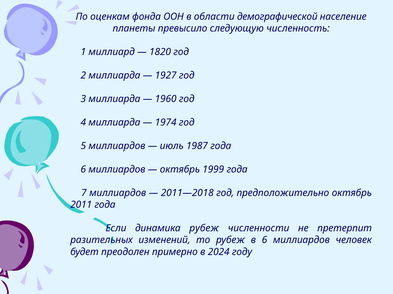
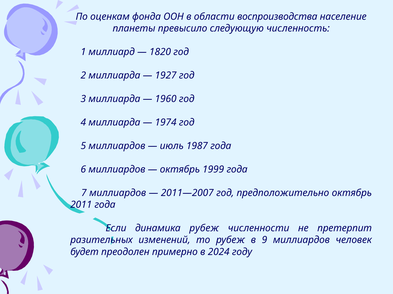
демографической: демографической -> воспроизводства
2011—2018: 2011—2018 -> 2011—2007
в 6: 6 -> 9
